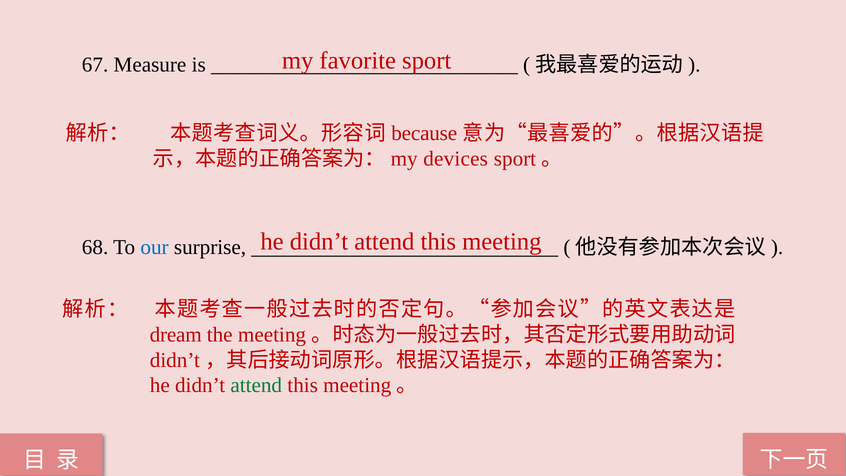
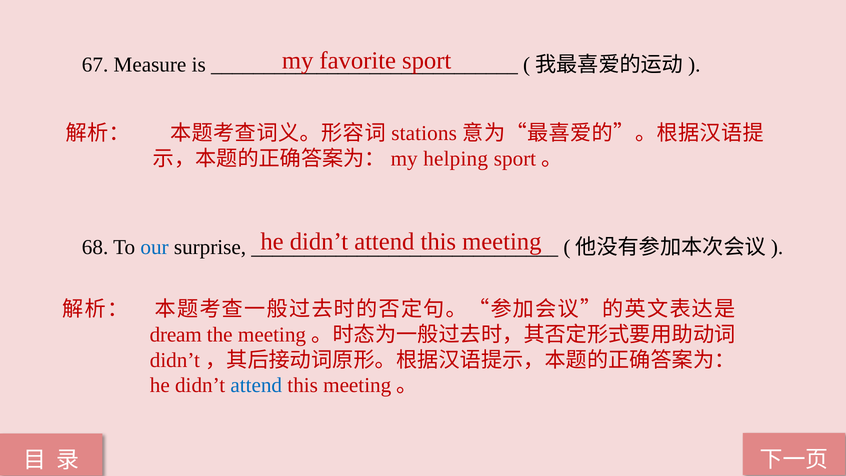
because: because -> stations
devices: devices -> helping
attend at (256, 385) colour: green -> blue
